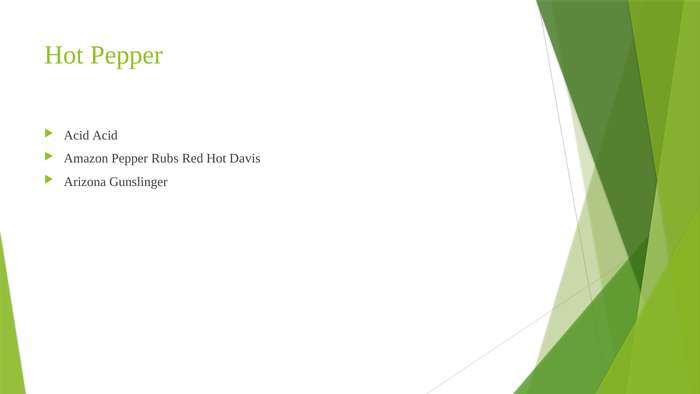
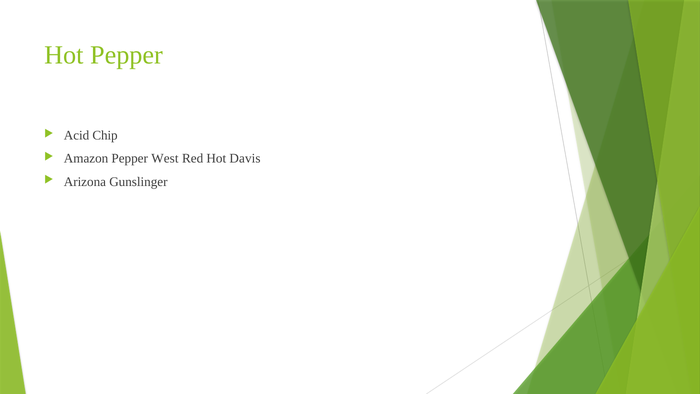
Acid Acid: Acid -> Chip
Rubs: Rubs -> West
